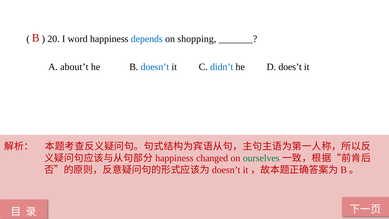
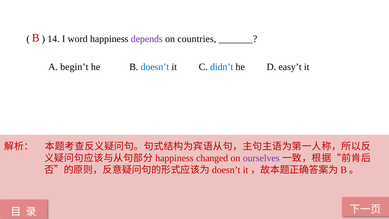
20: 20 -> 14
depends colour: blue -> purple
shopping: shopping -> countries
about’t: about’t -> begin’t
does’t: does’t -> easy’t
ourselves colour: green -> purple
